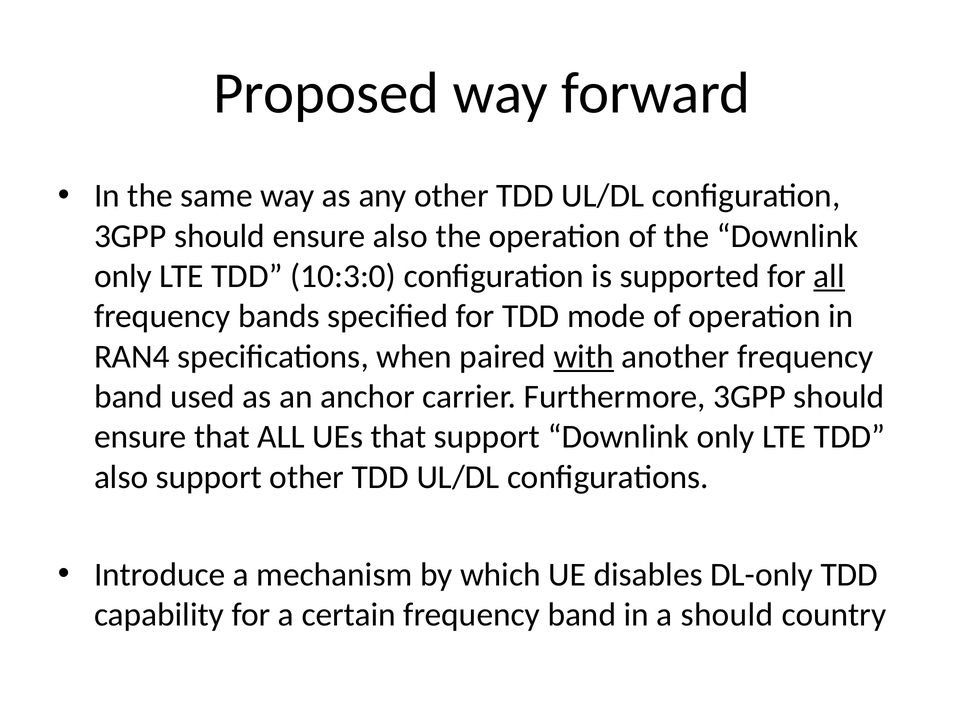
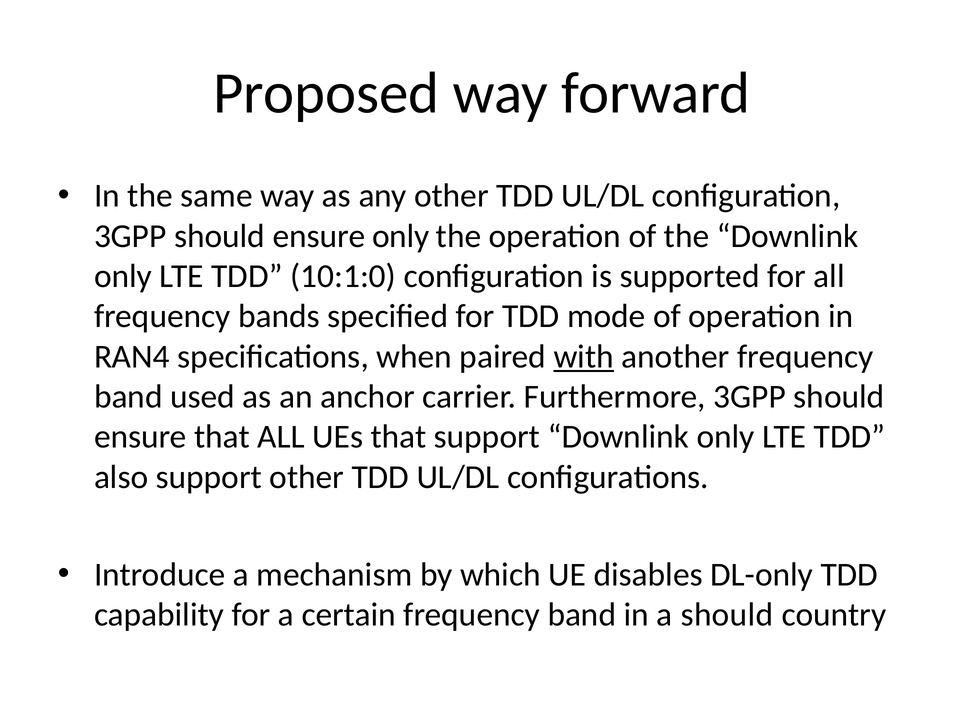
ensure also: also -> only
10:3:0: 10:3:0 -> 10:1:0
all at (829, 276) underline: present -> none
